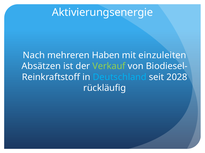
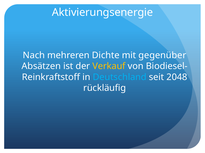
Haben: Haben -> Dichte
einzuleiten: einzuleiten -> gegenüber
Verkauf colour: light green -> yellow
2028: 2028 -> 2048
